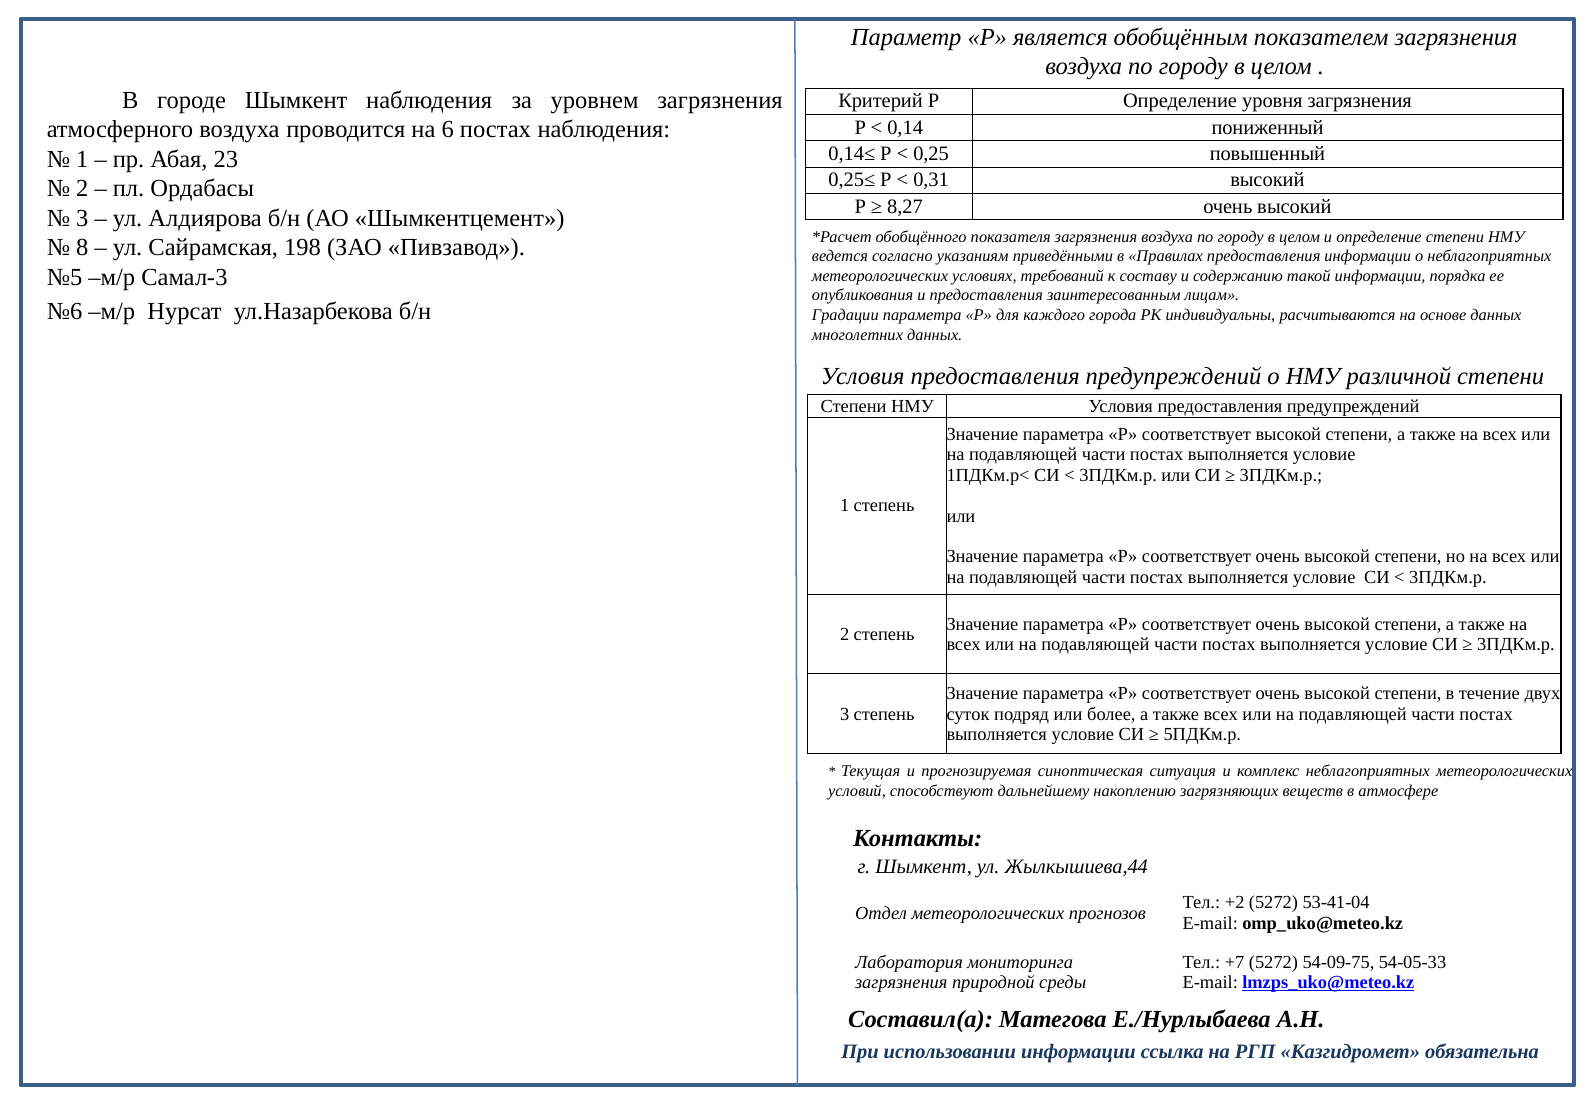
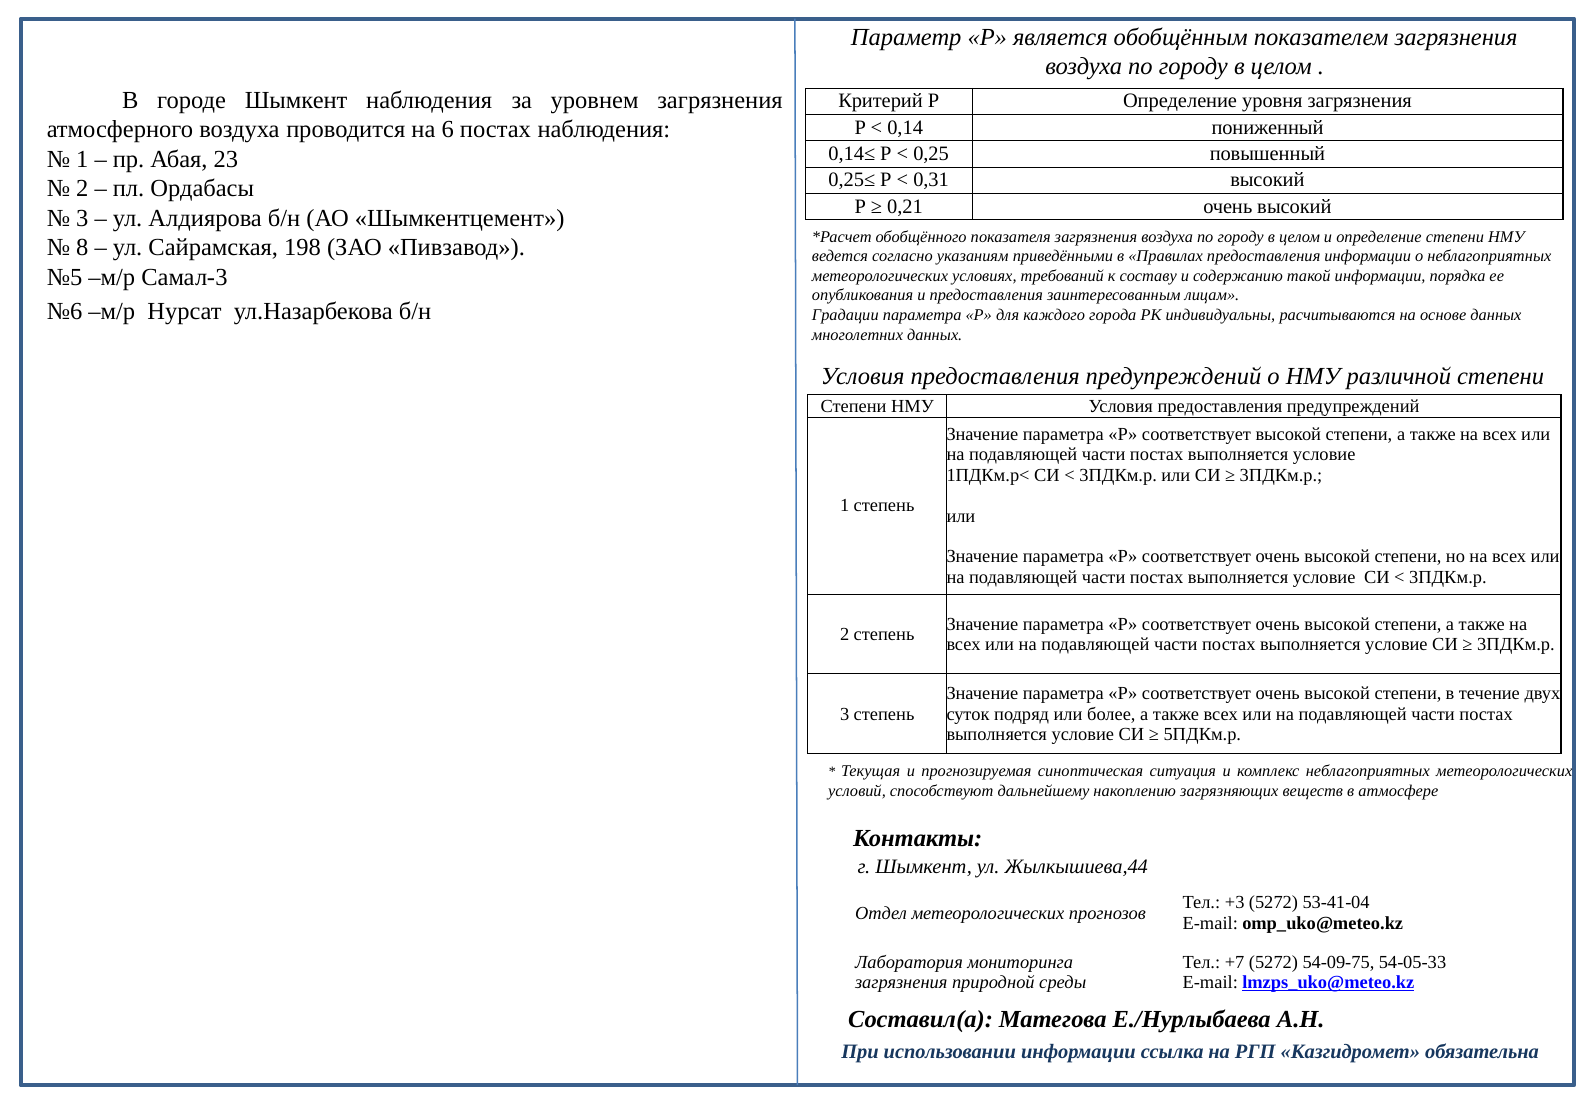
8,27: 8,27 -> 0,21
+2: +2 -> +3
